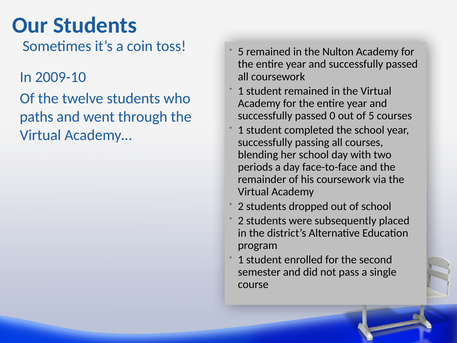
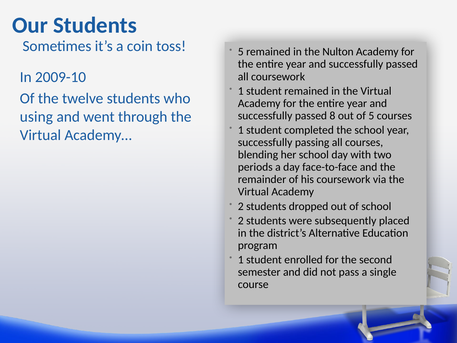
paths: paths -> using
0: 0 -> 8
